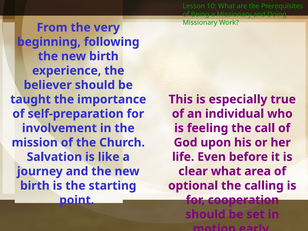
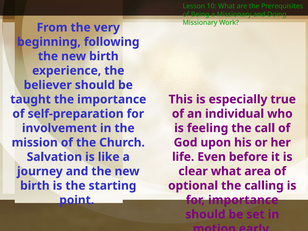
for cooperation: cooperation -> importance
